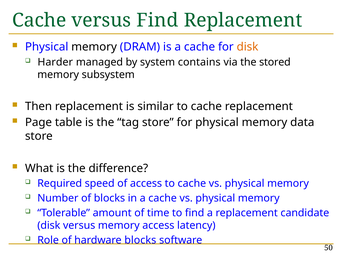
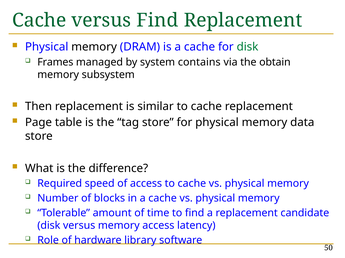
disk at (248, 47) colour: orange -> green
Harder: Harder -> Frames
stored: stored -> obtain
hardware blocks: blocks -> library
